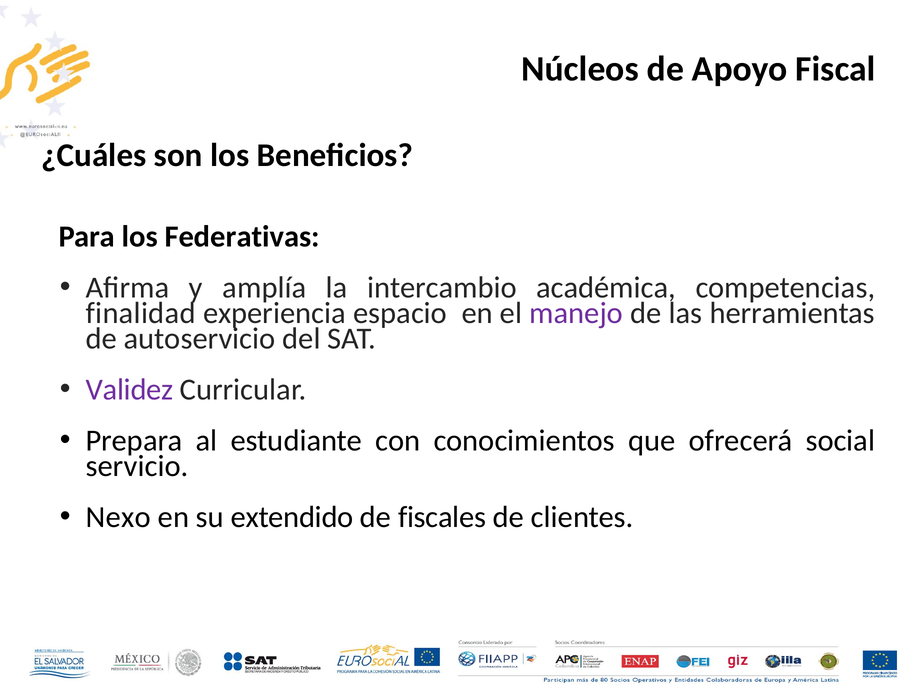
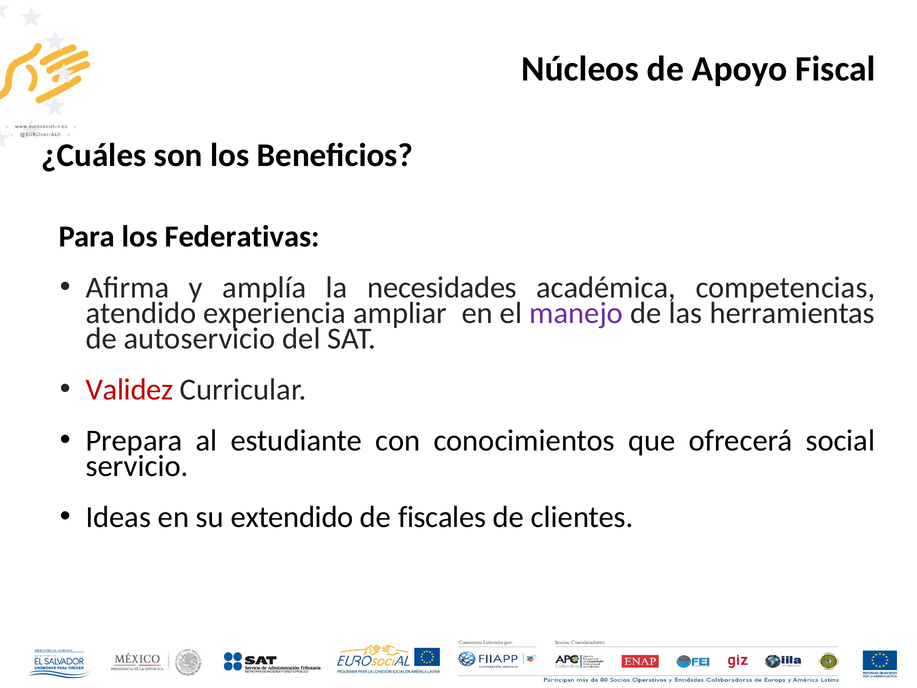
intercambio: intercambio -> necesidades
finalidad: finalidad -> atendido
espacio: espacio -> ampliar
Validez colour: purple -> red
Nexo: Nexo -> Ideas
